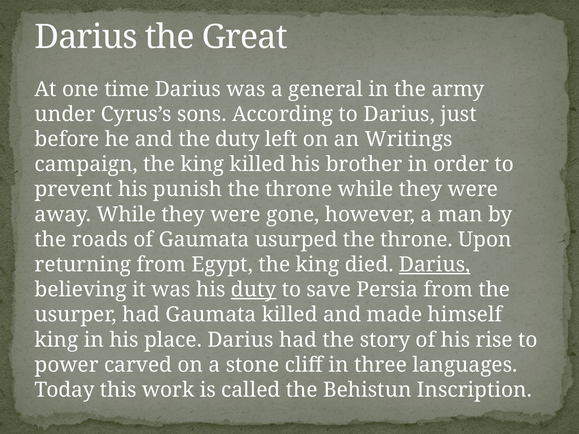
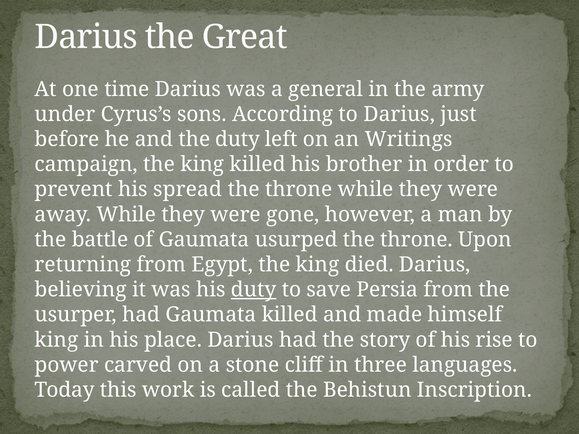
punish: punish -> spread
roads: roads -> battle
Darius at (435, 265) underline: present -> none
